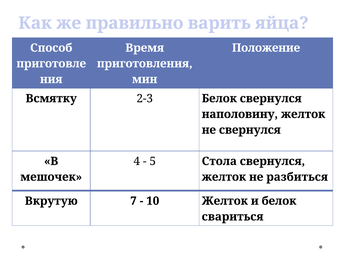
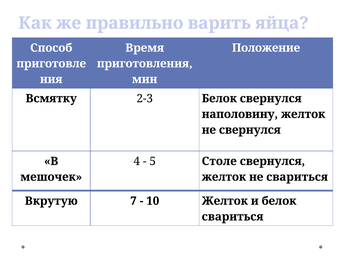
Стола: Стола -> Столе
не разбиться: разбиться -> свариться
